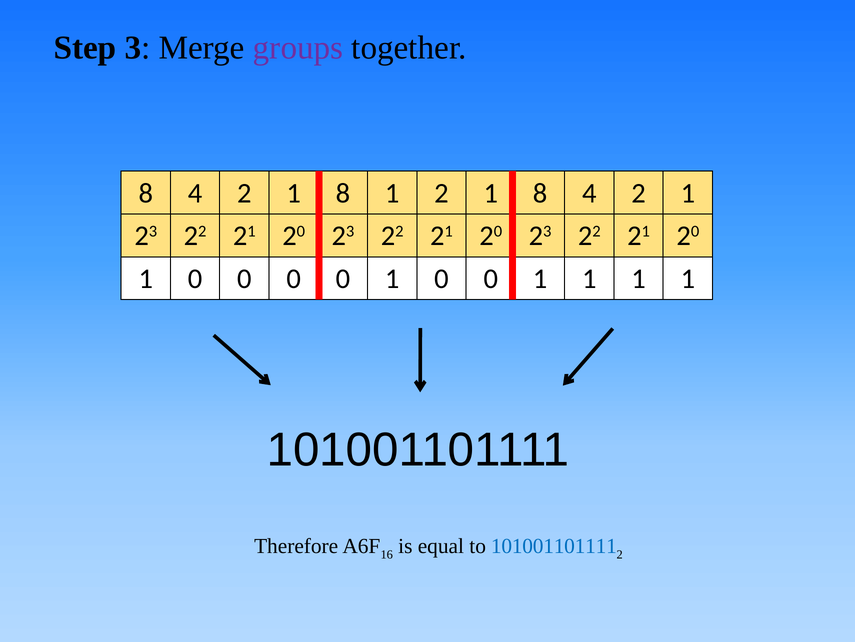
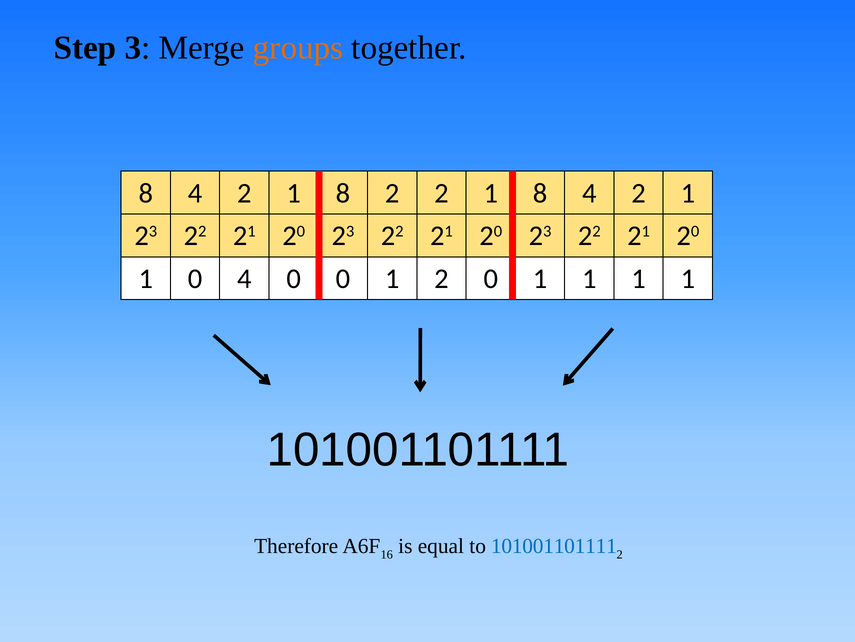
groups colour: purple -> orange
8 1: 1 -> 2
0 at (244, 278): 0 -> 4
0 1 0: 0 -> 2
